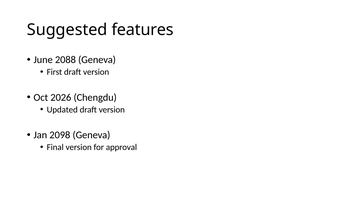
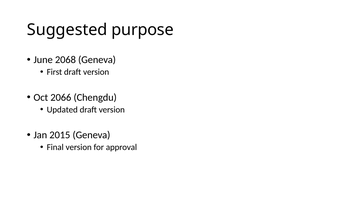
features: features -> purpose
2088: 2088 -> 2068
2026: 2026 -> 2066
2098: 2098 -> 2015
